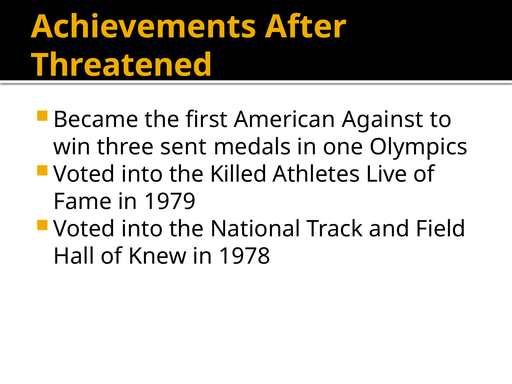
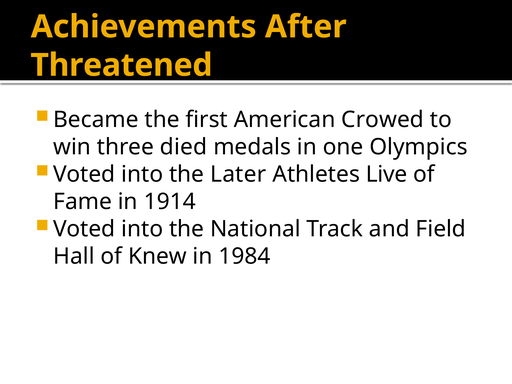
Against: Against -> Crowed
sent: sent -> died
Killed: Killed -> Later
1979: 1979 -> 1914
1978: 1978 -> 1984
